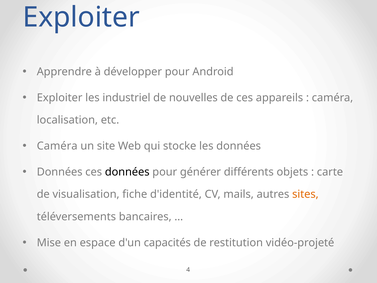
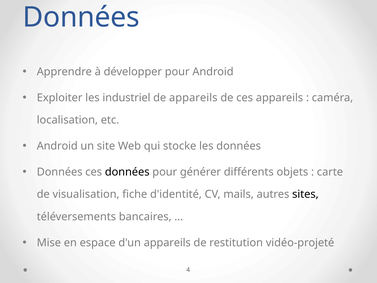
Exploiter at (81, 17): Exploiter -> Données
de nouvelles: nouvelles -> appareils
Caméra at (57, 146): Caméra -> Android
sites colour: orange -> black
d'un capacités: capacités -> appareils
